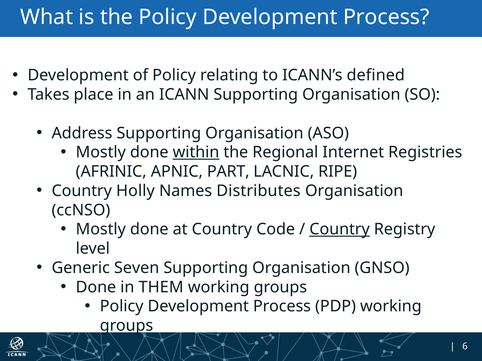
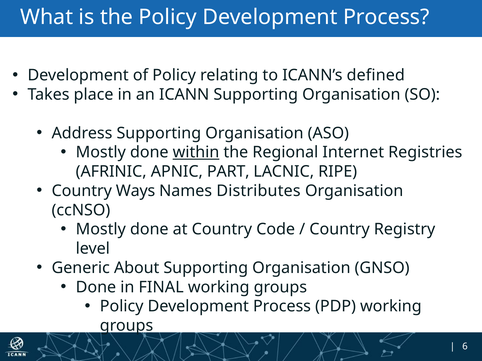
Holly: Holly -> Ways
Country at (340, 230) underline: present -> none
Seven: Seven -> About
THEM: THEM -> FINAL
